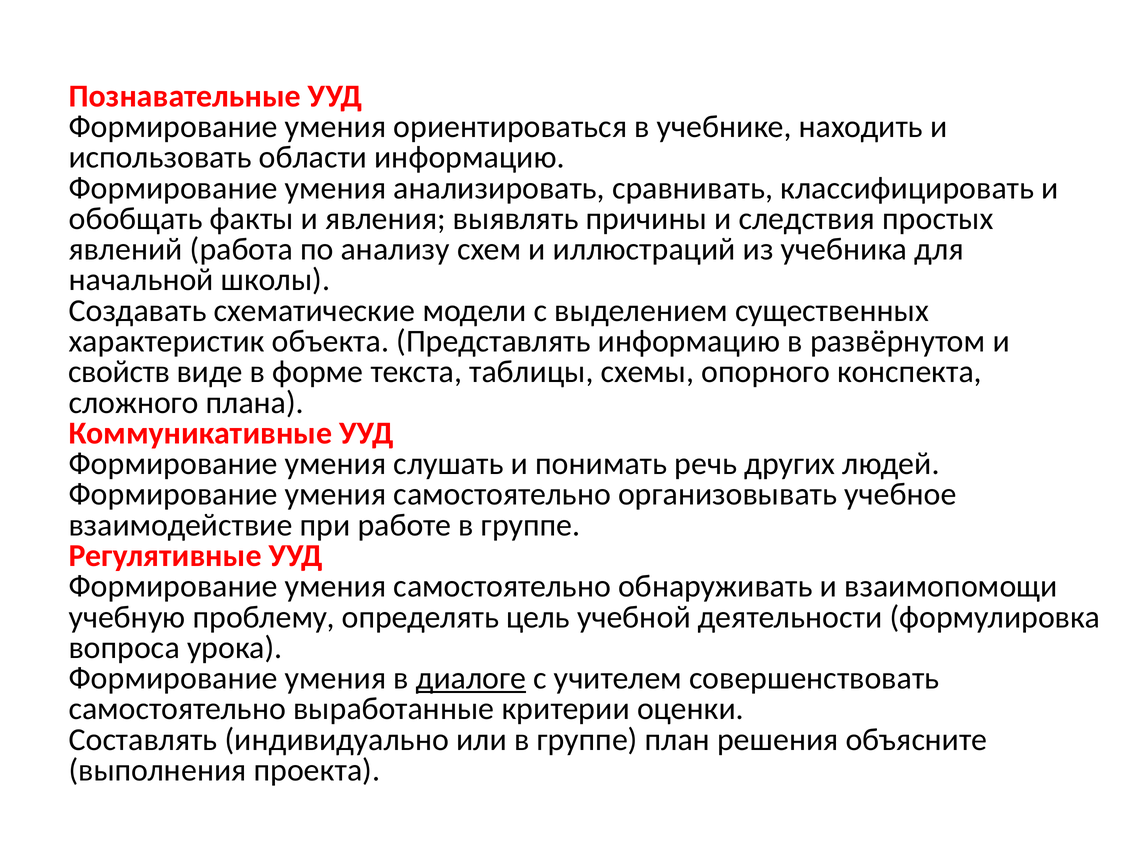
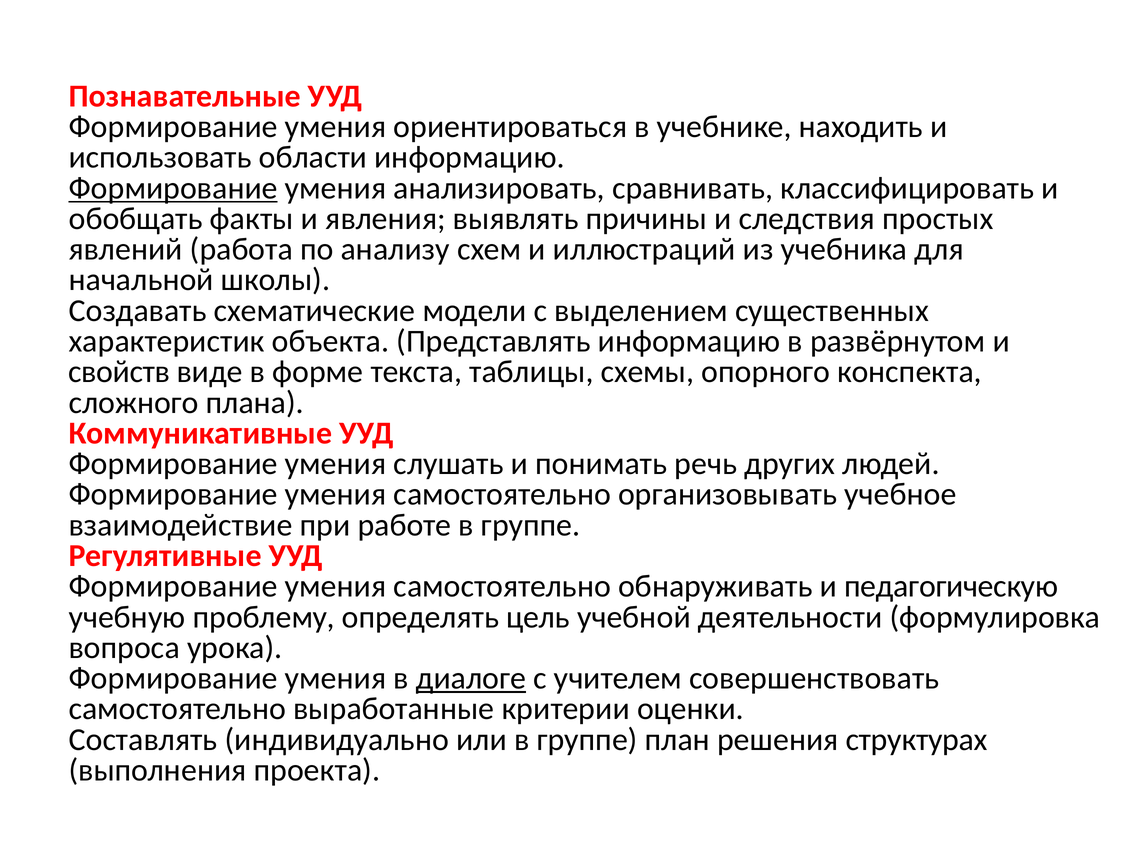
Формирование at (173, 188) underline: none -> present
взаимопомощи: взаимопомощи -> педагогическую
объясните: объясните -> структурах
